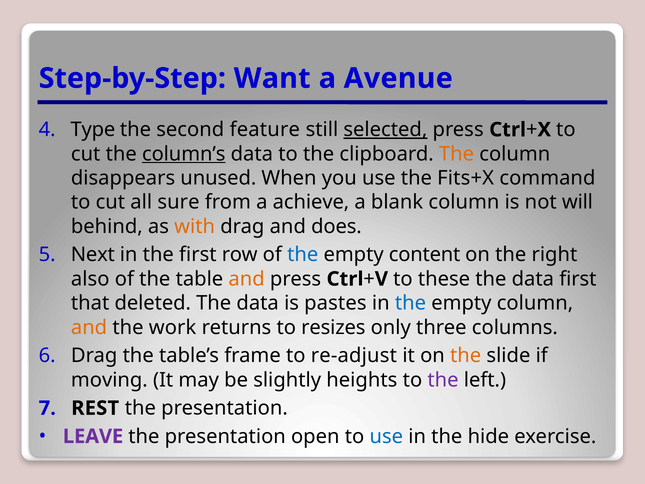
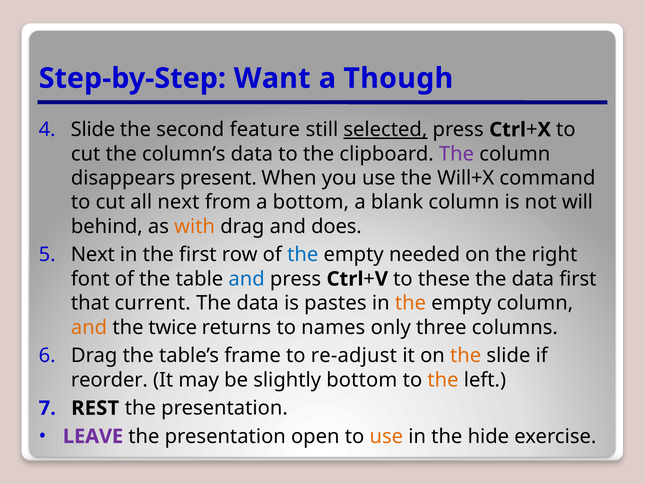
Avenue: Avenue -> Though
Type at (93, 130): Type -> Slide
column’s underline: present -> none
The at (457, 154) colour: orange -> purple
unused: unused -> present
Fits+X: Fits+X -> Will+X
all sure: sure -> next
a achieve: achieve -> bottom
content: content -> needed
also: also -> font
and at (247, 279) colour: orange -> blue
deleted: deleted -> current
the at (410, 303) colour: blue -> orange
work: work -> twice
resizes: resizes -> names
moving: moving -> reorder
slightly heights: heights -> bottom
the at (443, 380) colour: purple -> orange
use at (386, 436) colour: blue -> orange
